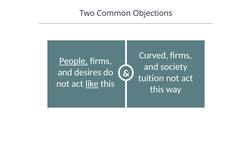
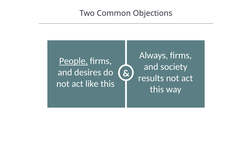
Curved: Curved -> Always
tuition: tuition -> results
like underline: present -> none
